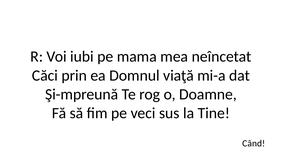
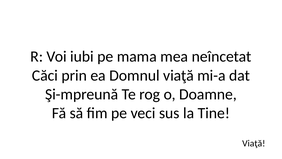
Când at (254, 143): Când -> Viaţă
